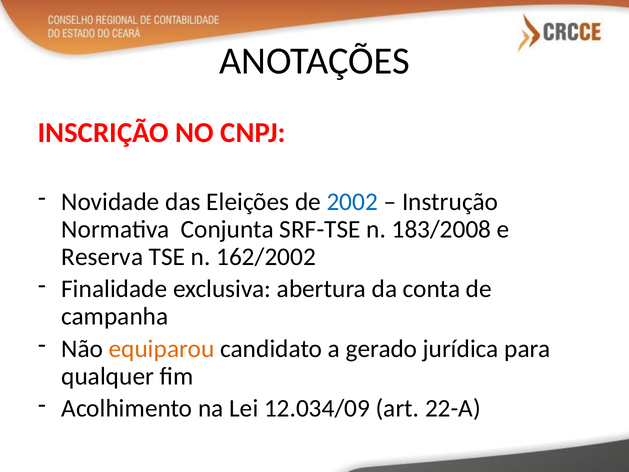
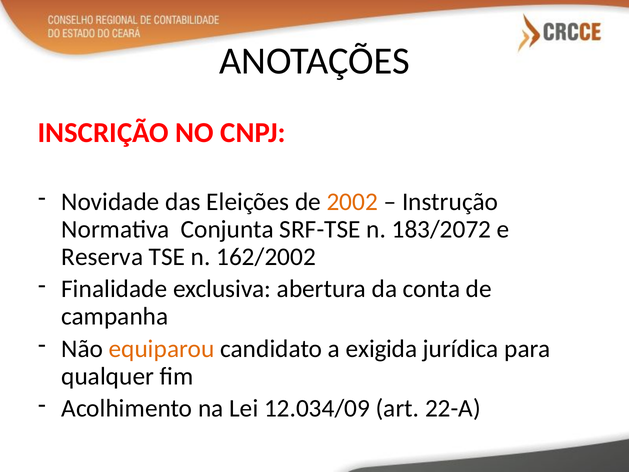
2002 colour: blue -> orange
183/2008: 183/2008 -> 183/2072
gerado: gerado -> exigida
